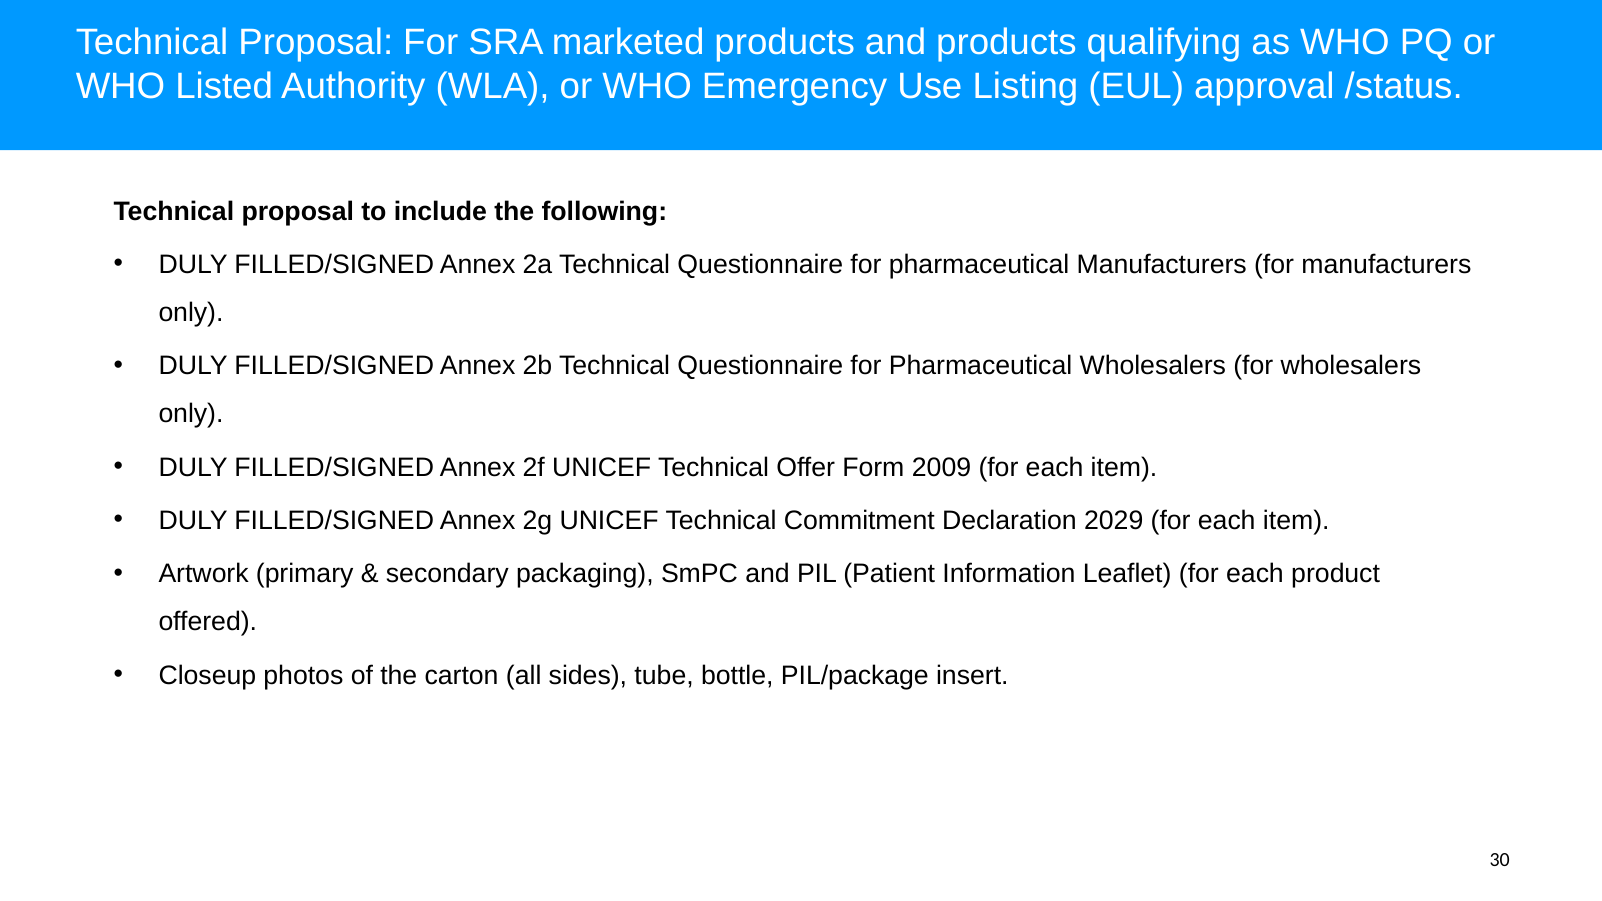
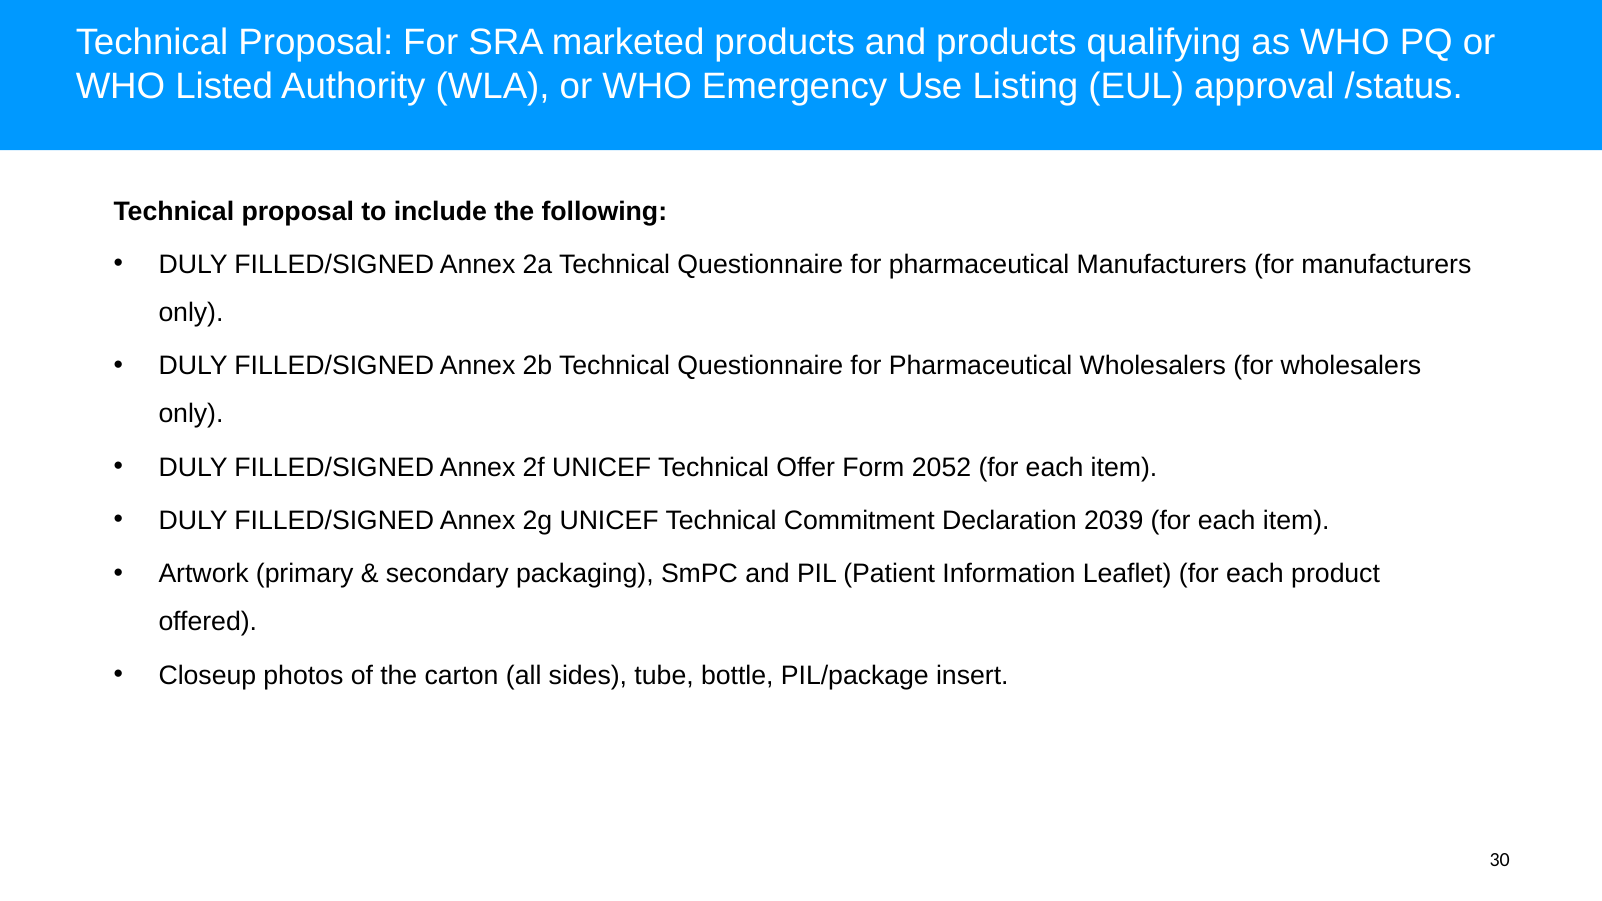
2009: 2009 -> 2052
2029: 2029 -> 2039
